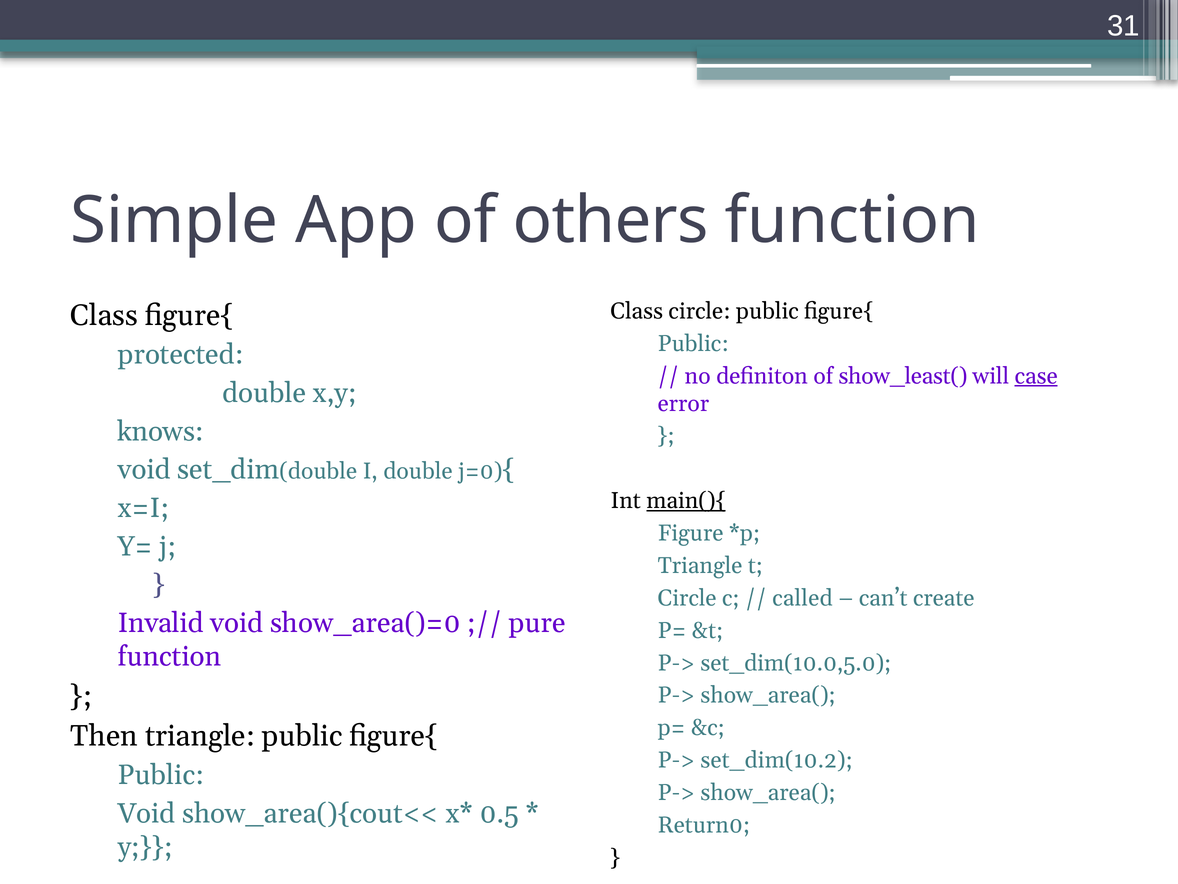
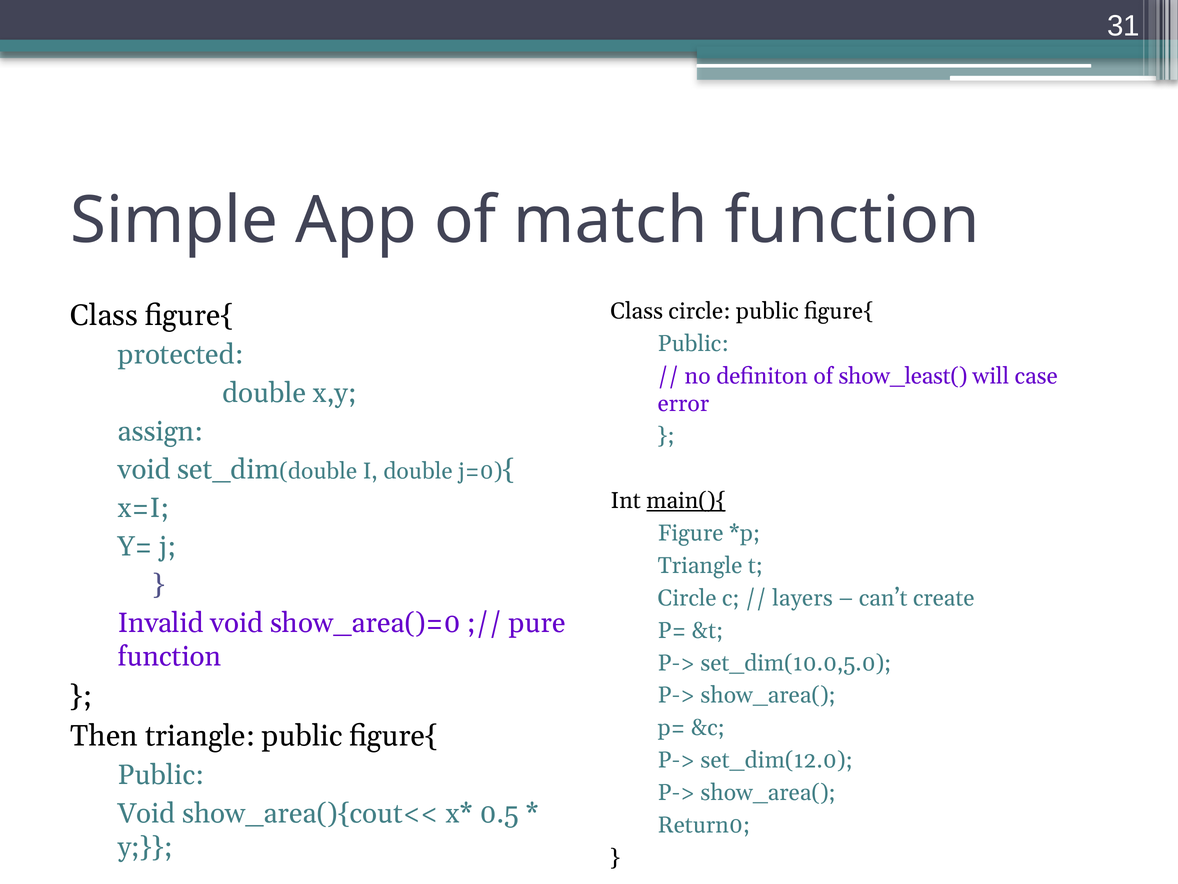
others: others -> match
case underline: present -> none
knows: knows -> assign
called: called -> layers
set_dim(10.2: set_dim(10.2 -> set_dim(12.0
